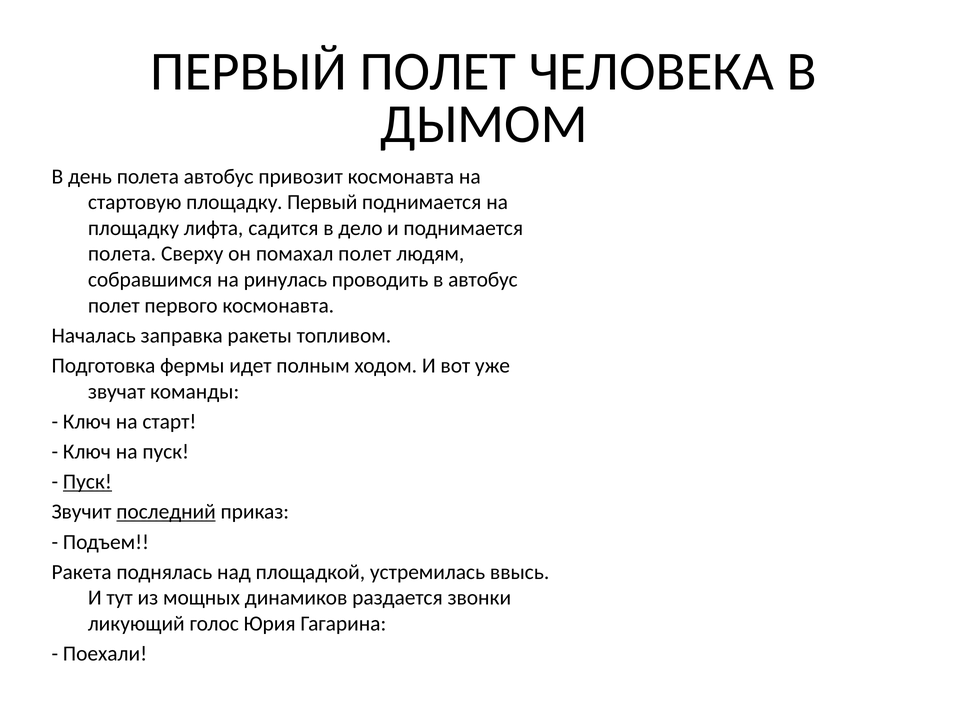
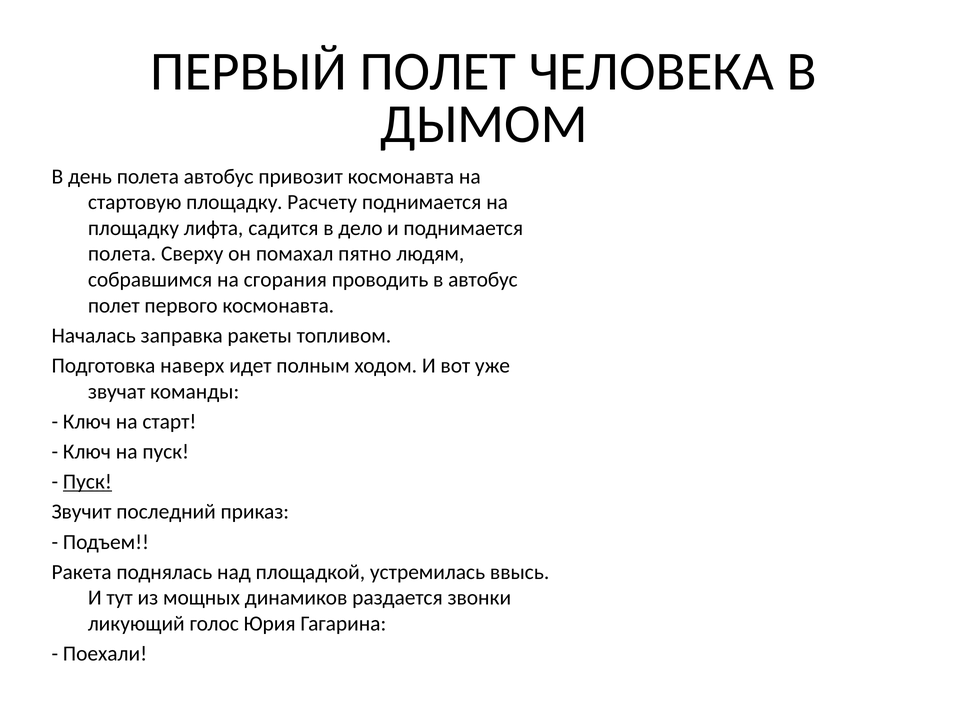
площадку Первый: Первый -> Расчету
помахал полет: полет -> пятно
ринулась: ринулась -> сгорания
фермы: фермы -> наверх
последний underline: present -> none
